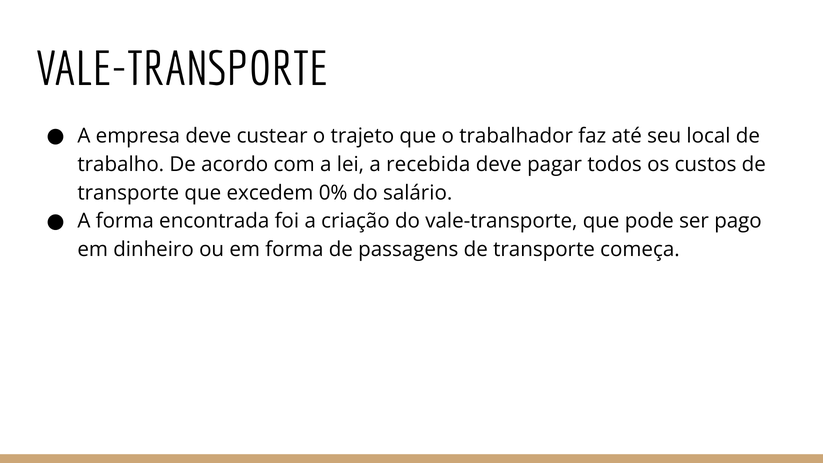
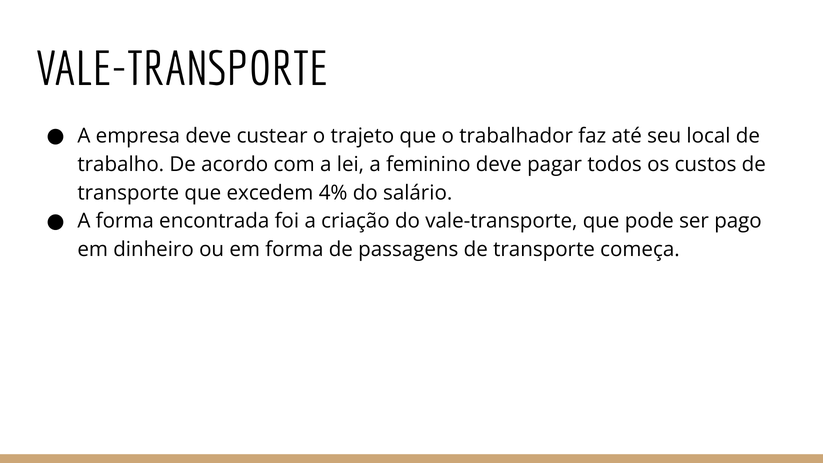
recebida: recebida -> feminino
0%: 0% -> 4%
